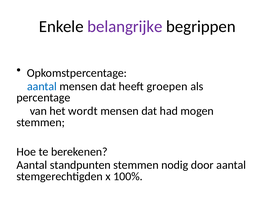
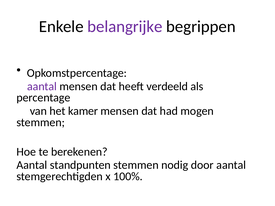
aantal at (42, 86) colour: blue -> purple
groepen: groepen -> verdeeld
wordt: wordt -> kamer
